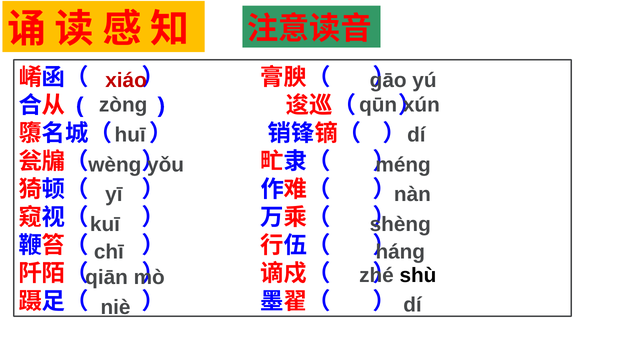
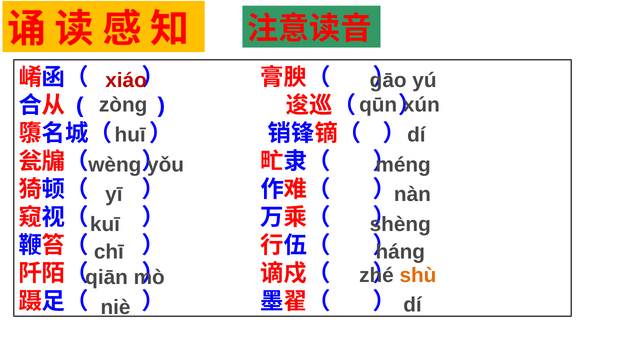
shù colour: black -> orange
